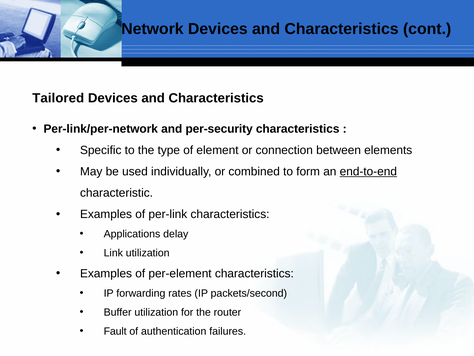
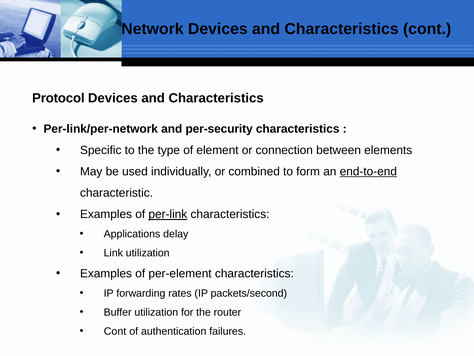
Tailored: Tailored -> Protocol
per-link underline: none -> present
Fault at (115, 331): Fault -> Cont
